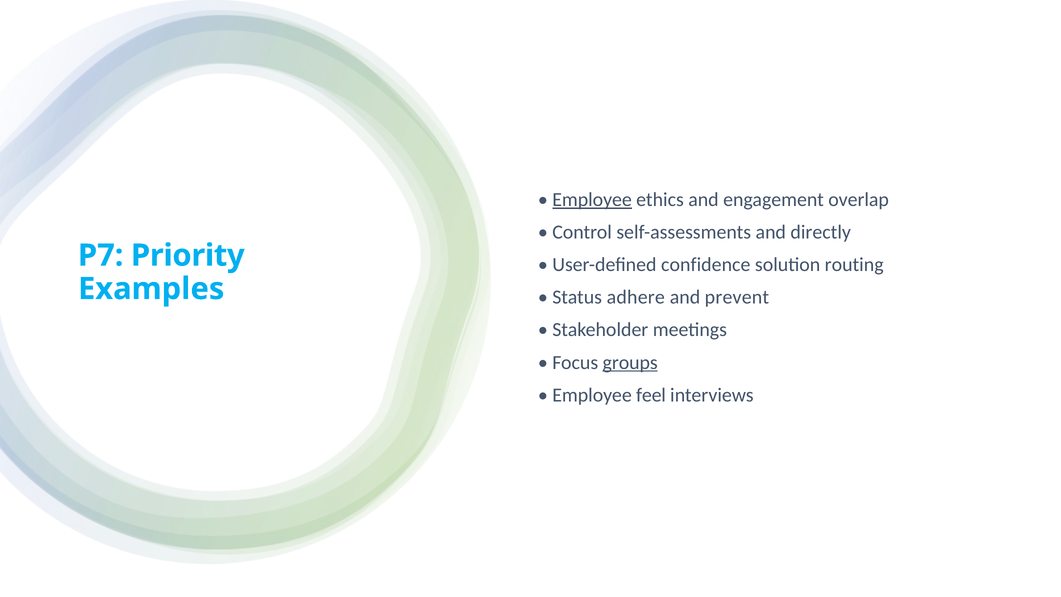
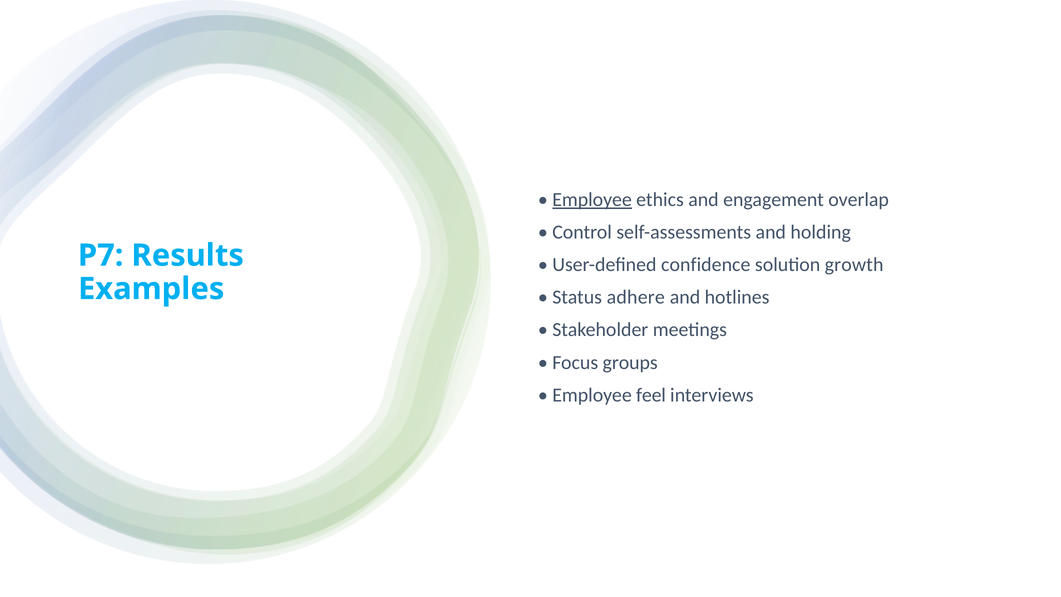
directly: directly -> holding
Priority: Priority -> Results
routing: routing -> growth
prevent: prevent -> hotlines
groups underline: present -> none
